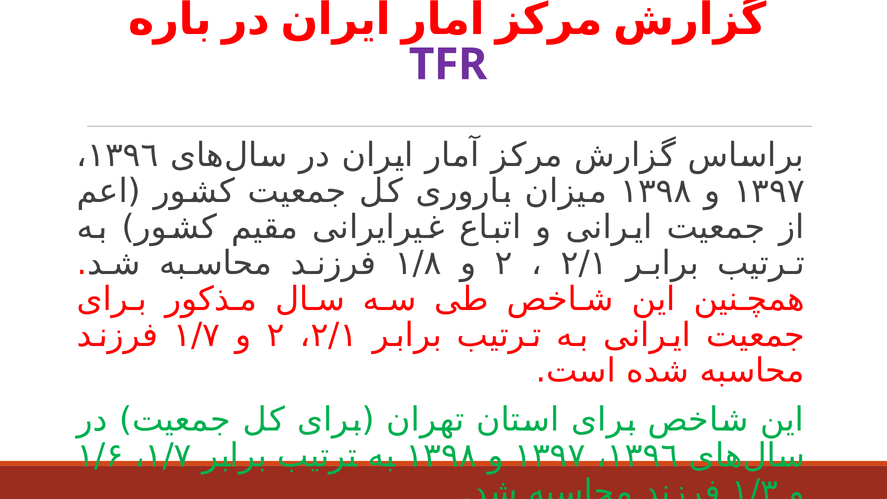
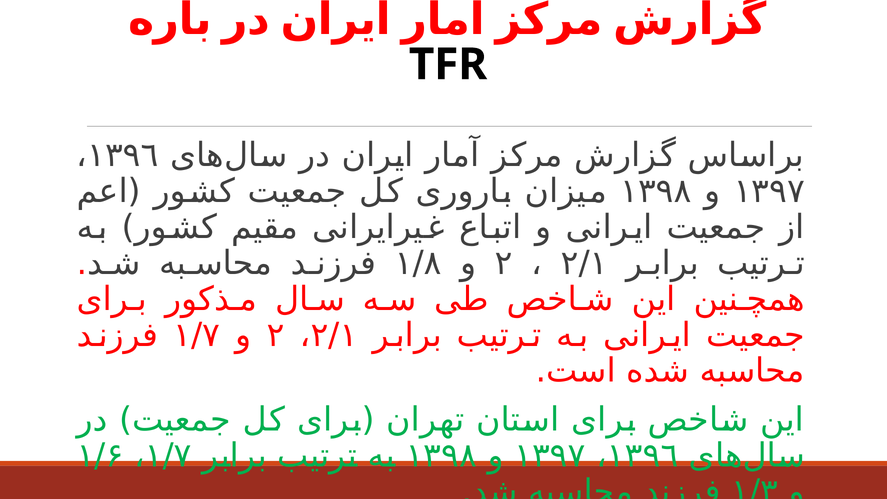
TFR colour: purple -> black
